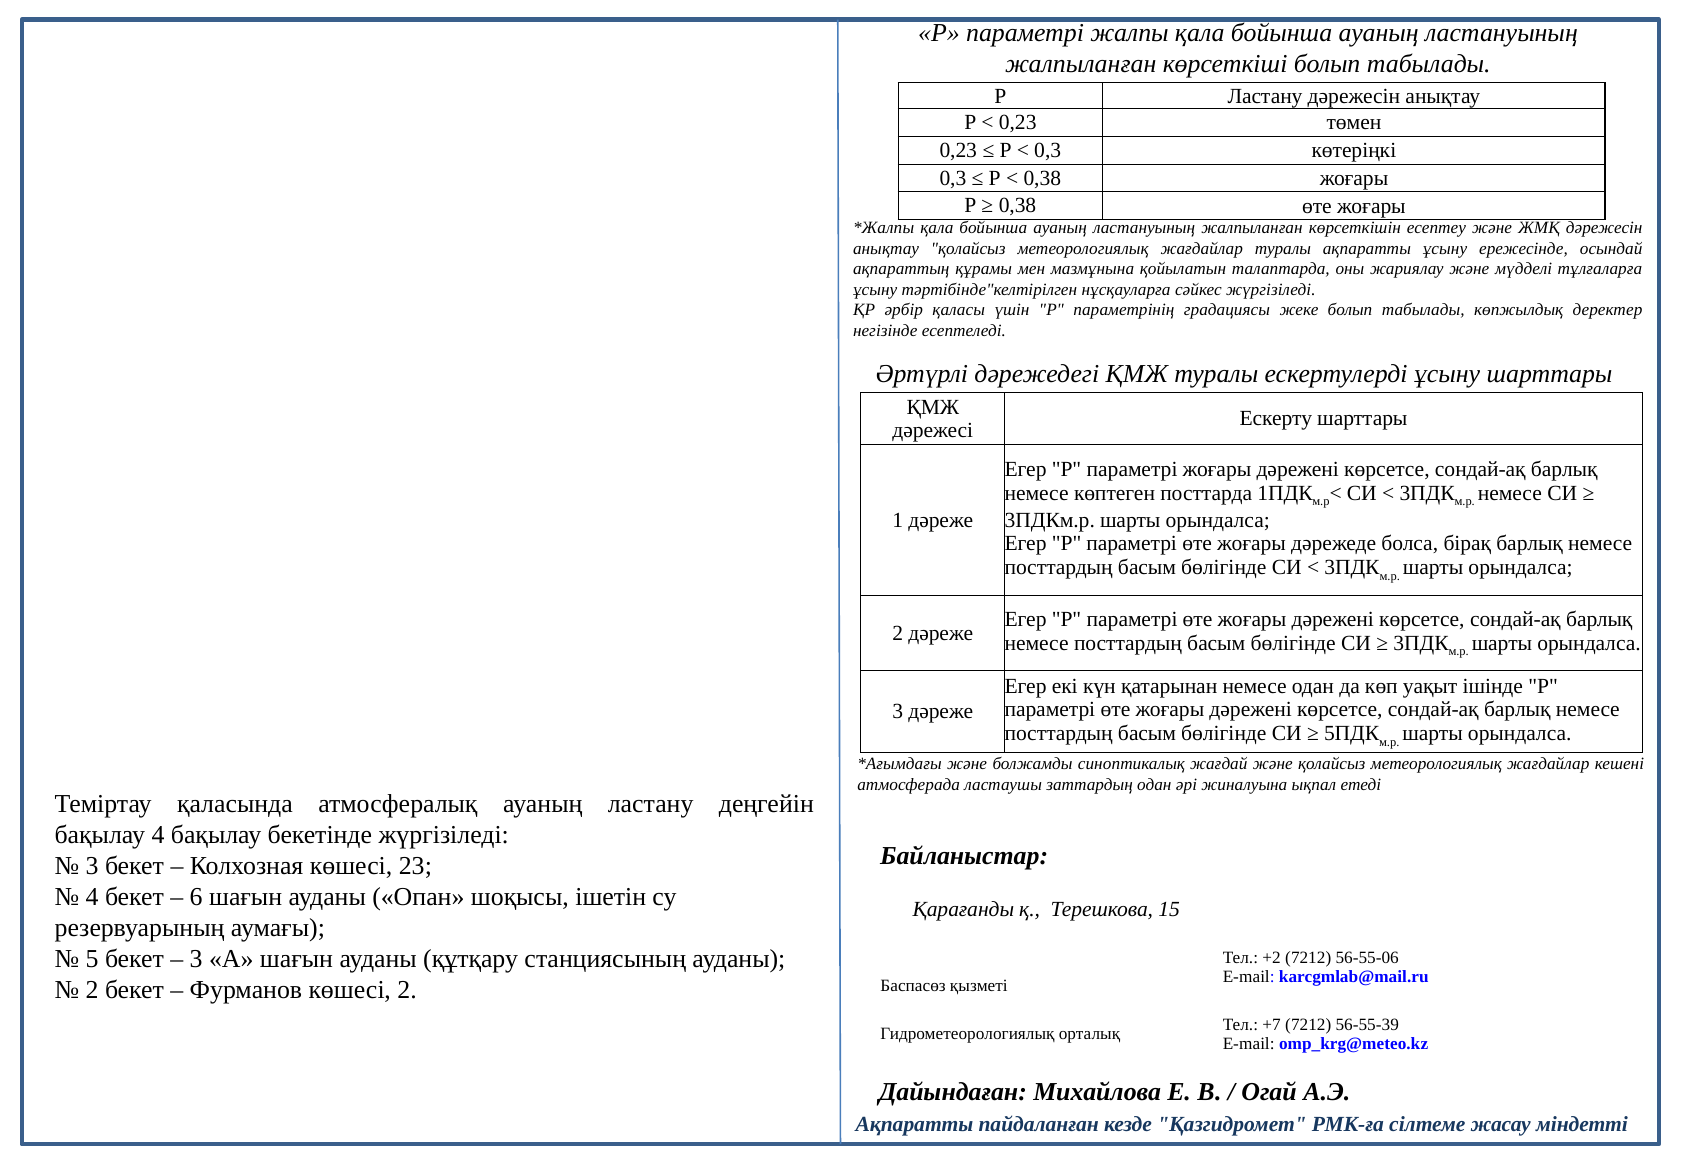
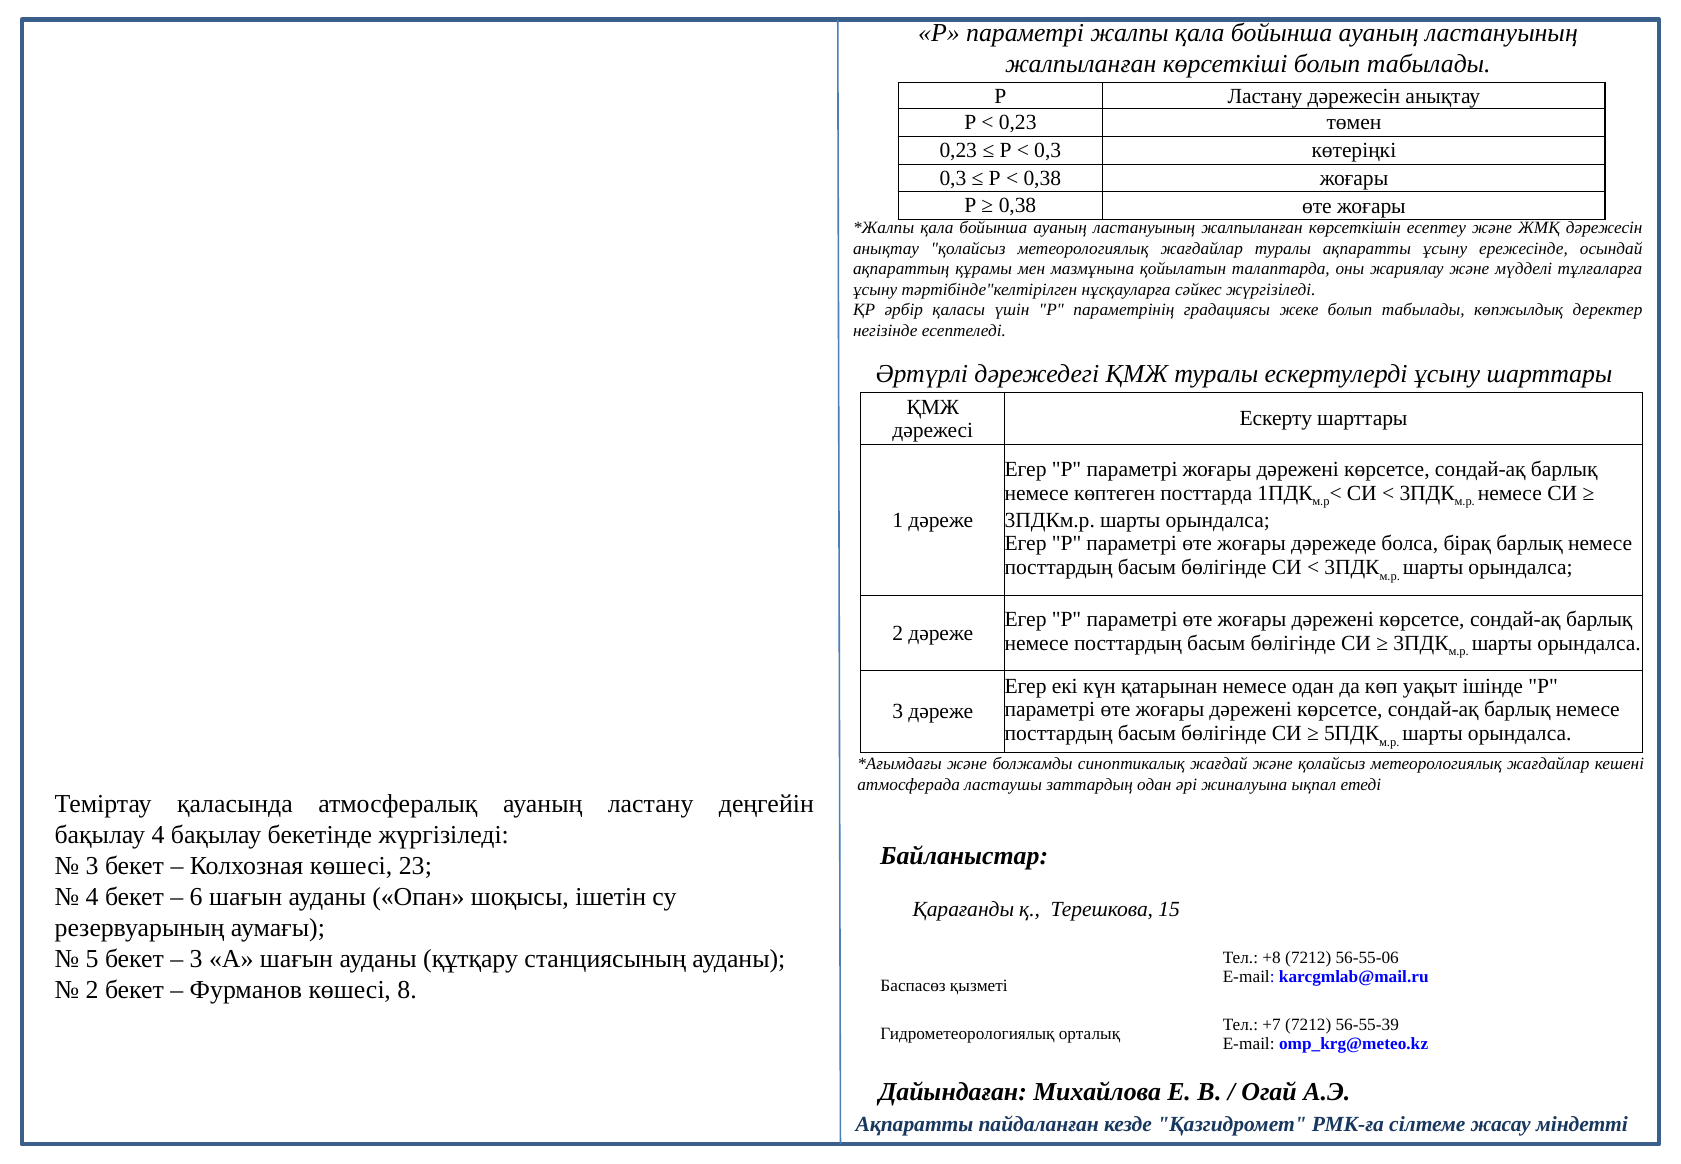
+2: +2 -> +8
көшесі 2: 2 -> 8
